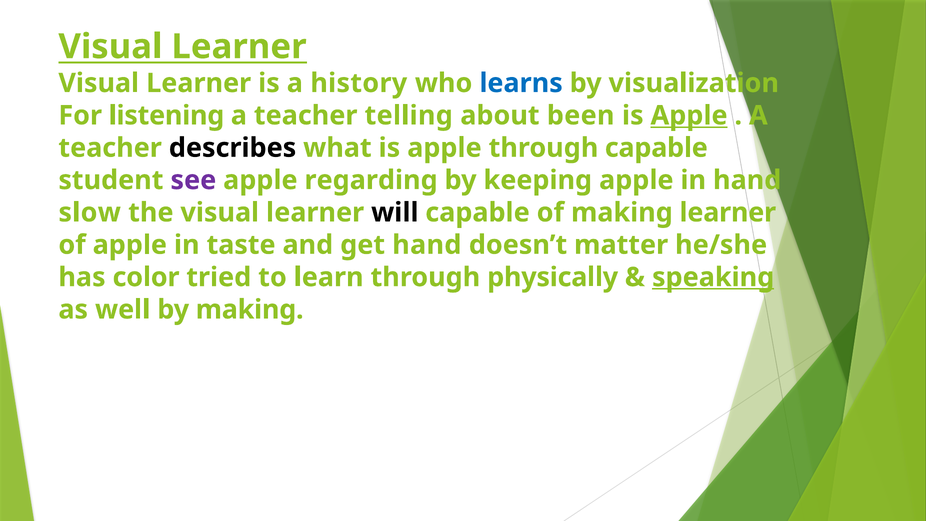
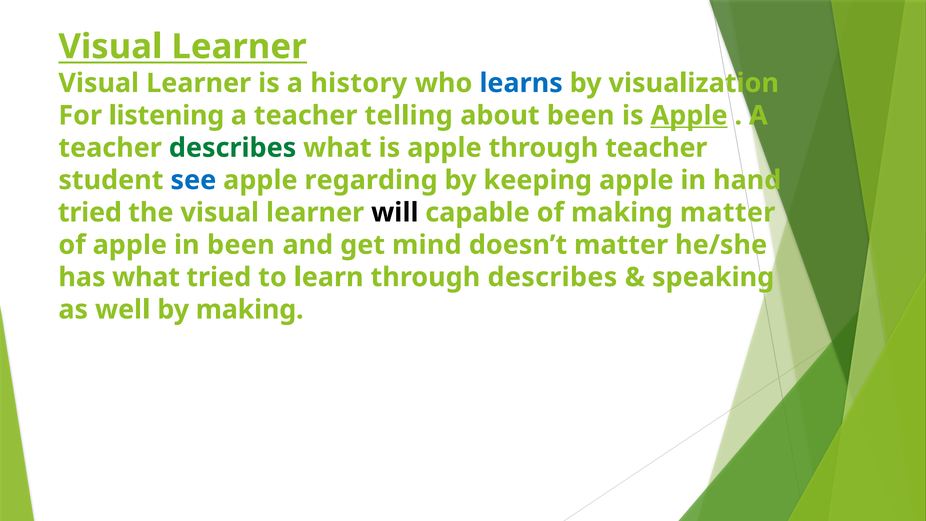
describes at (233, 148) colour: black -> green
through capable: capable -> teacher
see colour: purple -> blue
slow at (90, 213): slow -> tried
making learner: learner -> matter
in taste: taste -> been
get hand: hand -> mind
has color: color -> what
through physically: physically -> describes
speaking underline: present -> none
